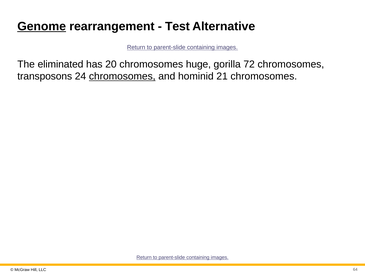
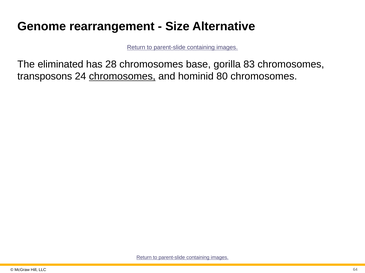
Genome underline: present -> none
Test: Test -> Size
20: 20 -> 28
huge: huge -> base
72: 72 -> 83
21: 21 -> 80
